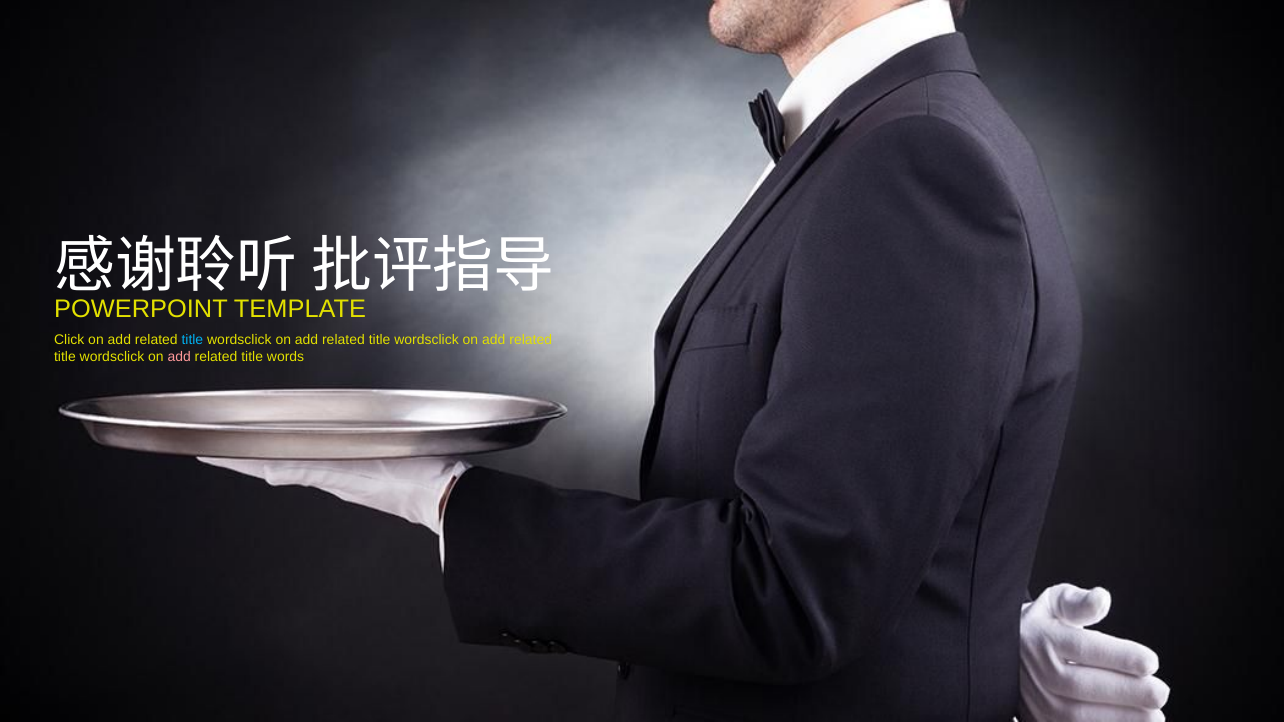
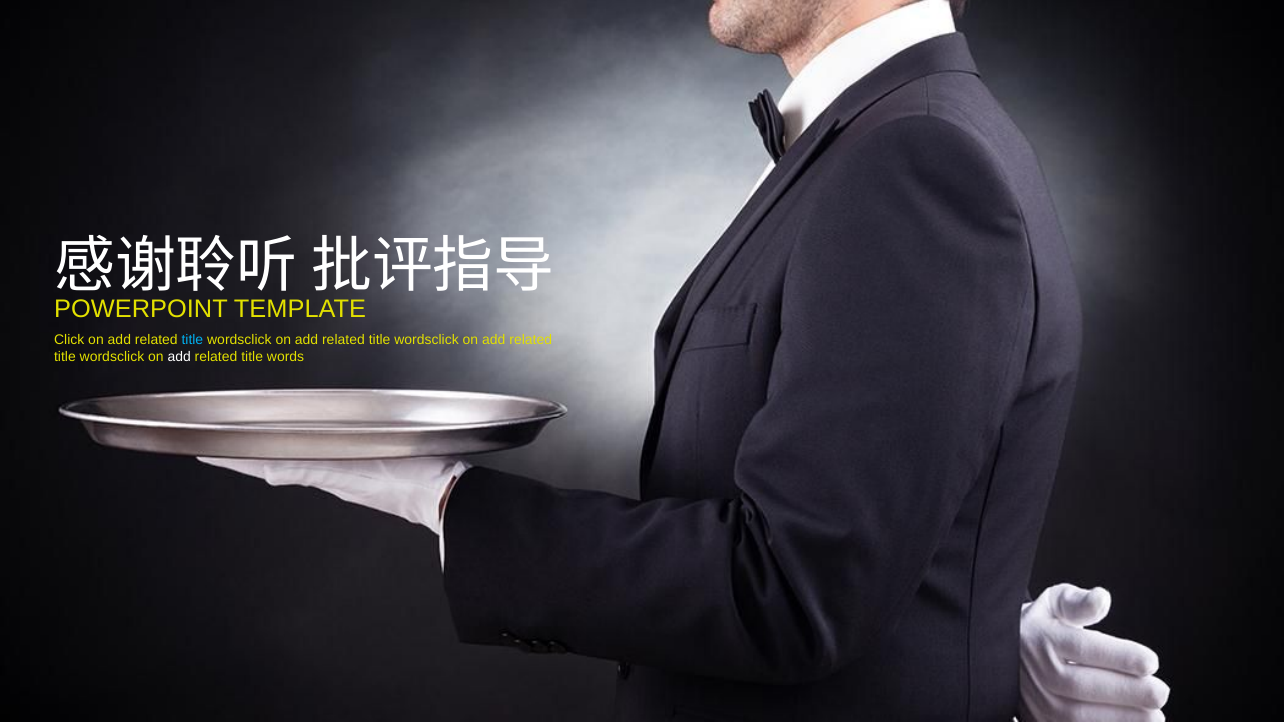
add at (179, 357) colour: pink -> white
